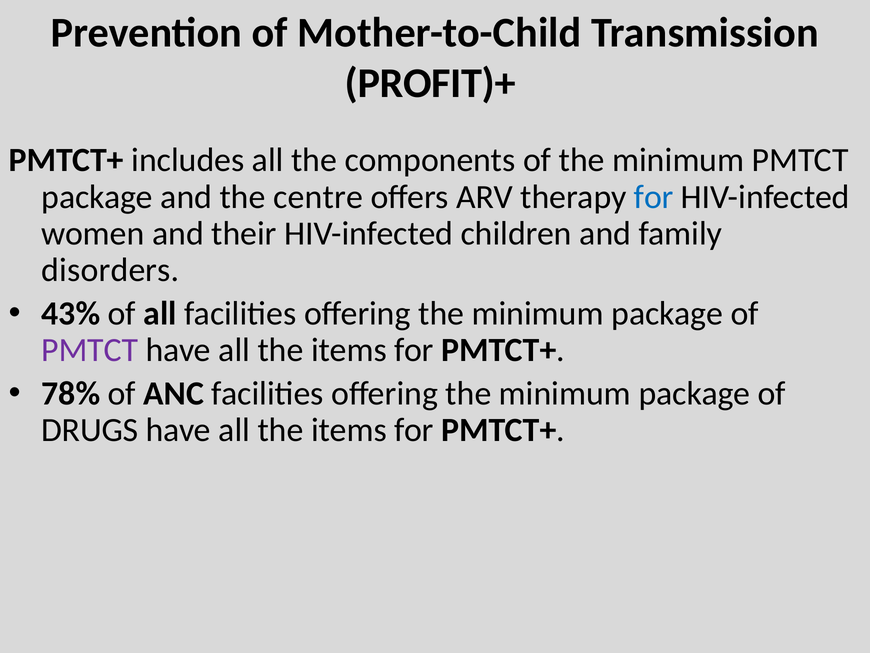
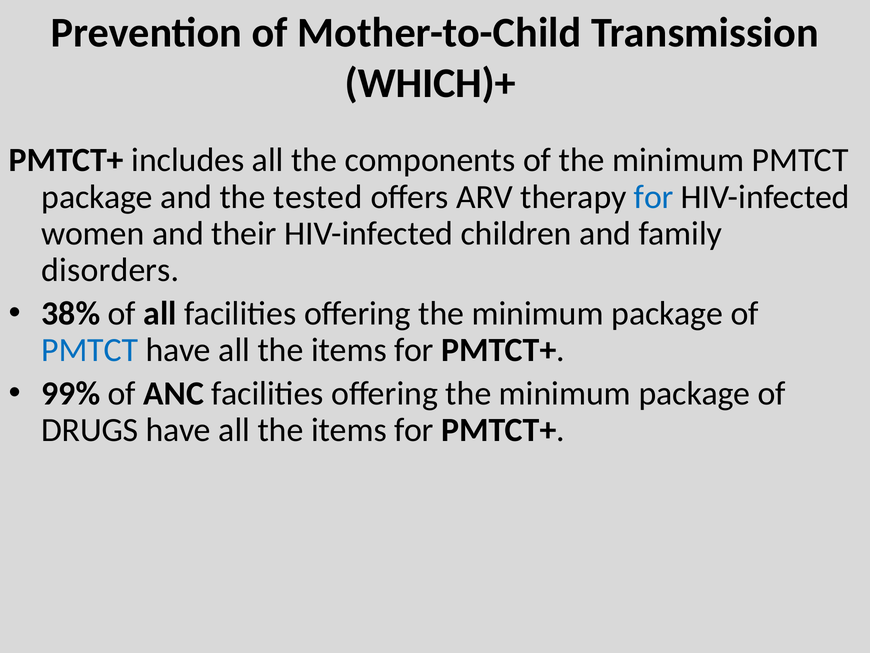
PROFIT)+: PROFIT)+ -> WHICH)+
centre: centre -> tested
43%: 43% -> 38%
PMTCT at (90, 350) colour: purple -> blue
78%: 78% -> 99%
